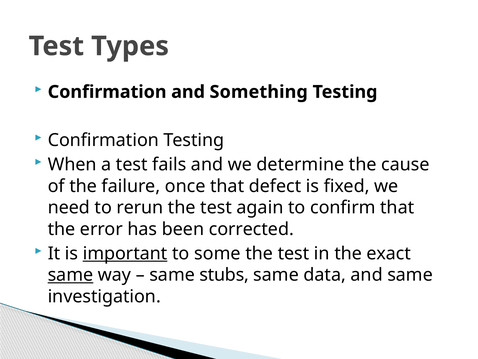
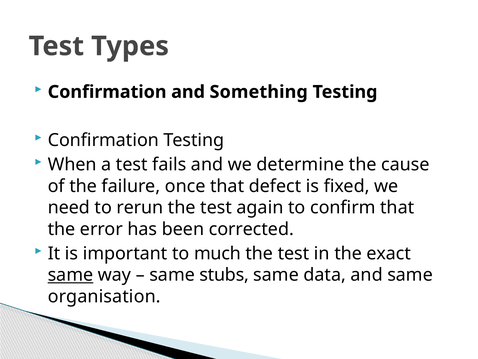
important underline: present -> none
some: some -> much
investigation: investigation -> organisation
